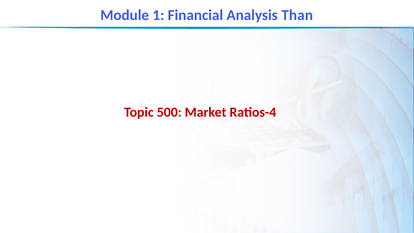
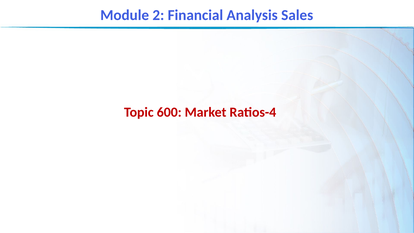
1: 1 -> 2
Than: Than -> Sales
500: 500 -> 600
